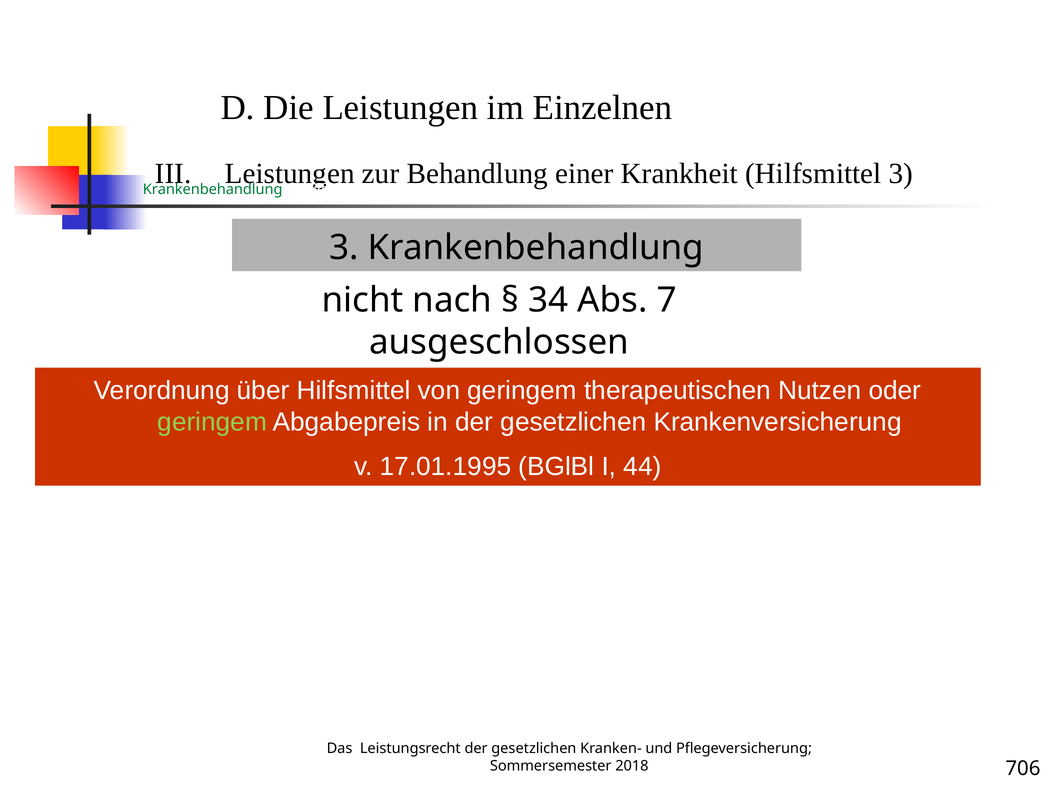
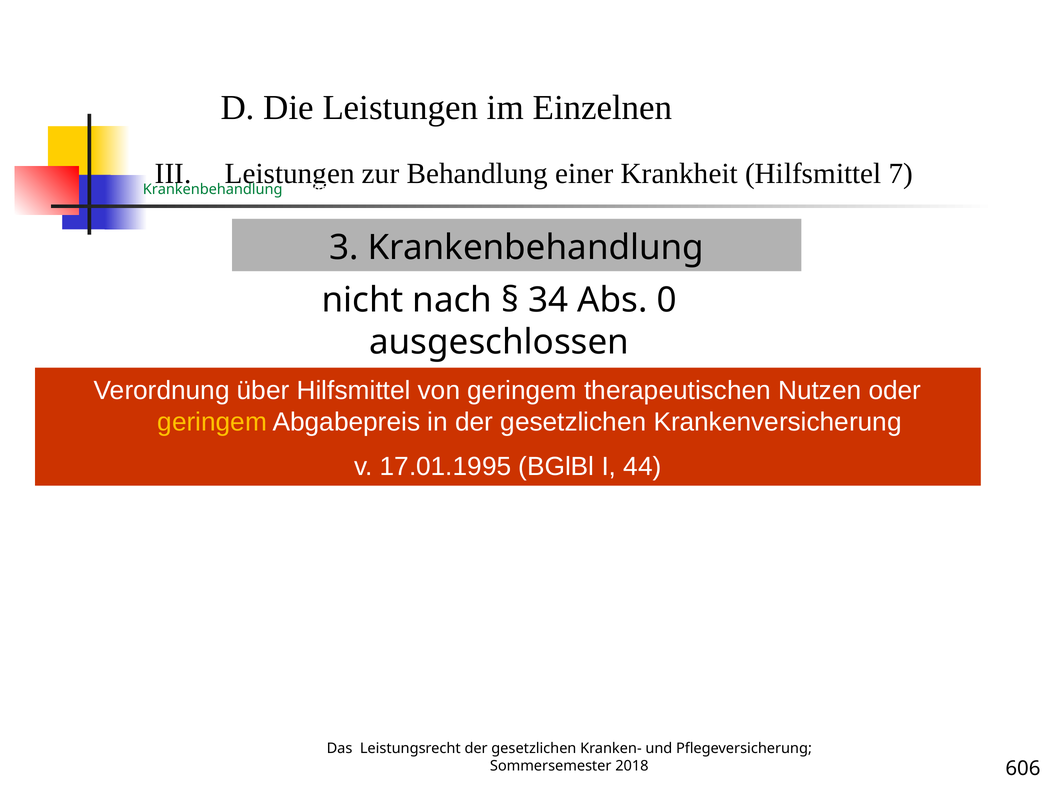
Hilfsmittel 3: 3 -> 7
7: 7 -> 0
geringem at (212, 422) colour: light green -> yellow
706: 706 -> 606
